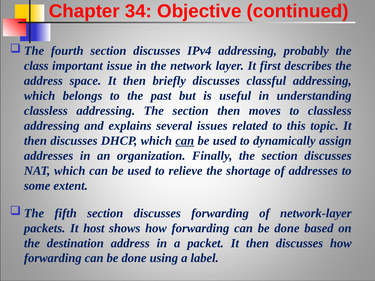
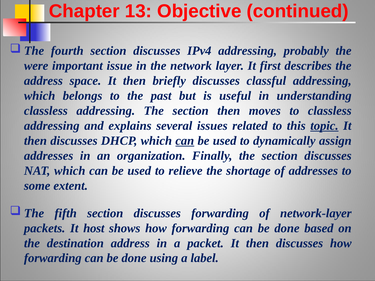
34: 34 -> 13
class: class -> were
topic underline: none -> present
